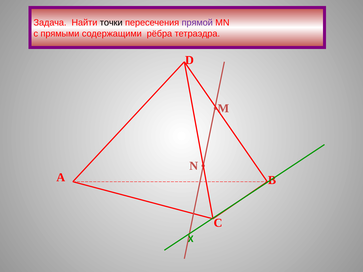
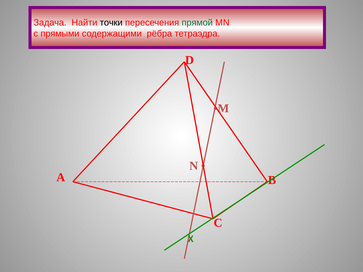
прямой colour: purple -> green
